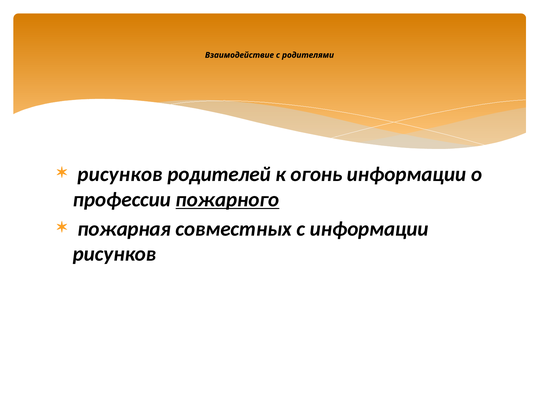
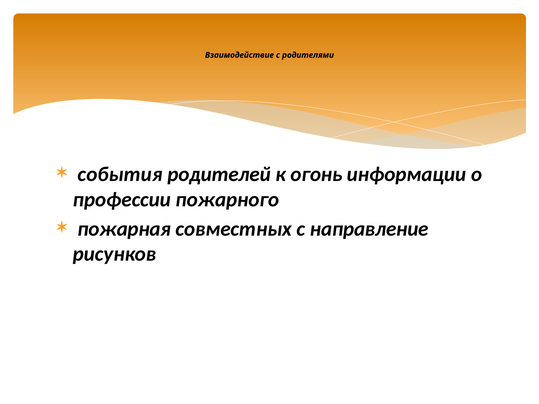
рисунков at (120, 174): рисунков -> события
пожарного underline: present -> none
с информации: информации -> направление
